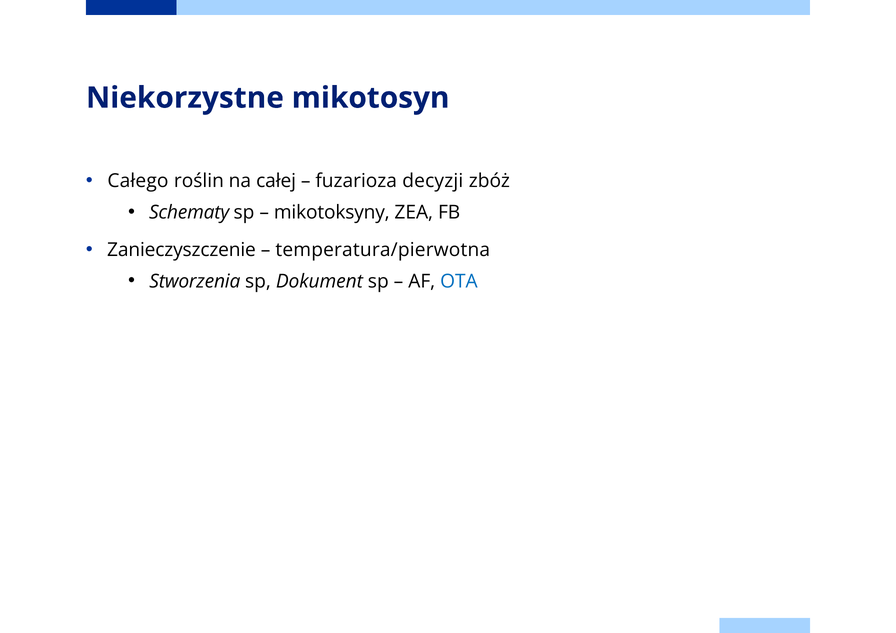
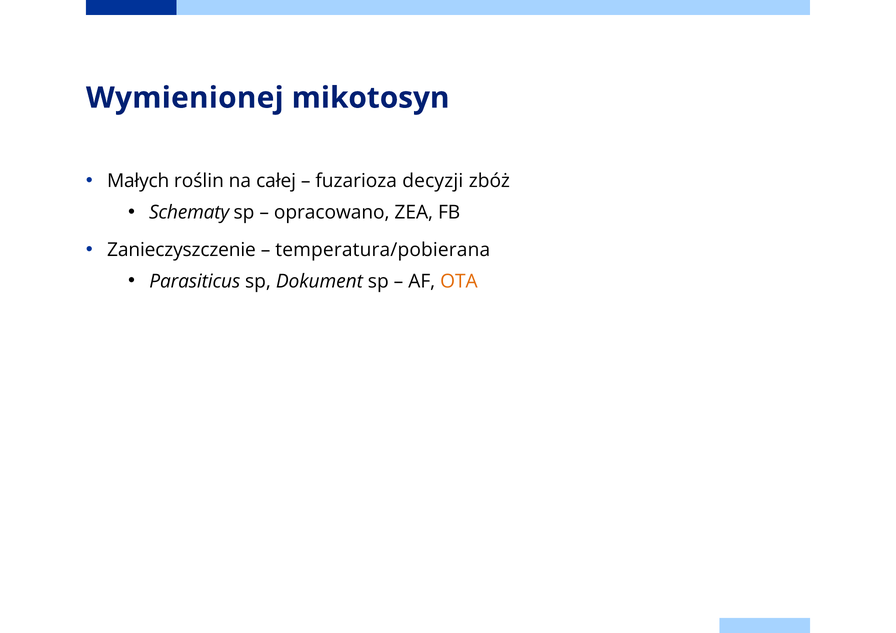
Niekorzystne: Niekorzystne -> Wymienionej
Całego: Całego -> Małych
mikotoksyny: mikotoksyny -> opracowano
temperatura/pierwotna: temperatura/pierwotna -> temperatura/pobierana
Stworzenia: Stworzenia -> Parasiticus
OTA colour: blue -> orange
